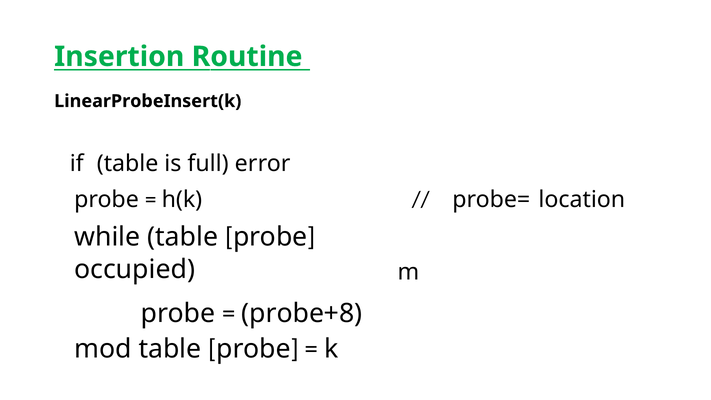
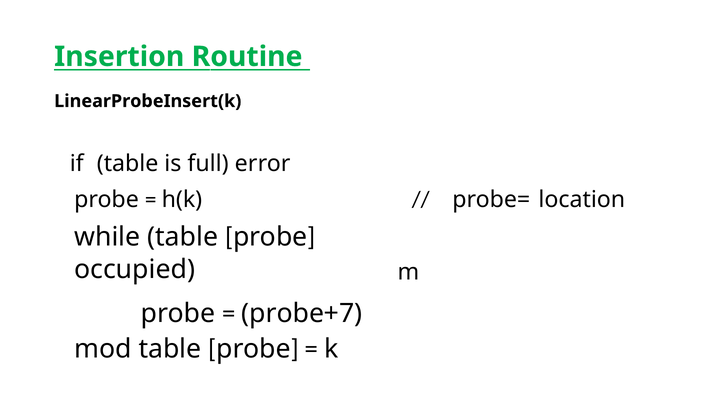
probe+8: probe+8 -> probe+7
